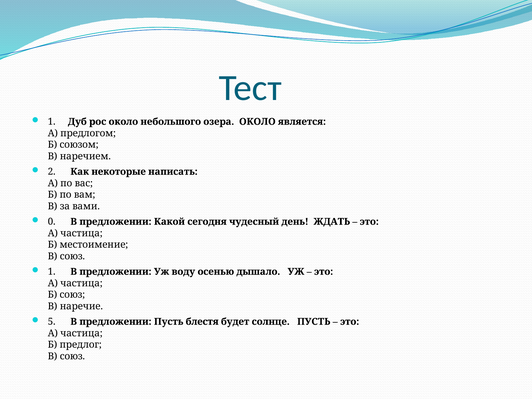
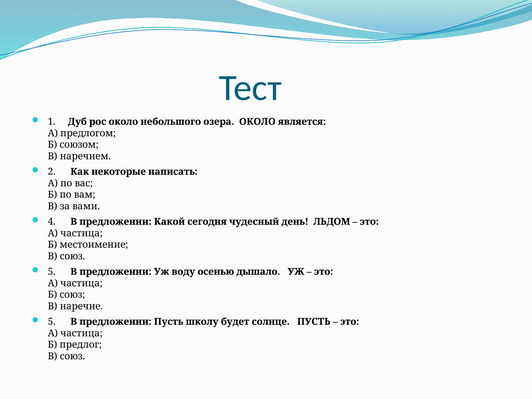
0: 0 -> 4
ЖДАТЬ: ЖДАТЬ -> ЛЬДОМ
1 at (52, 272): 1 -> 5
блестя: блестя -> школу
